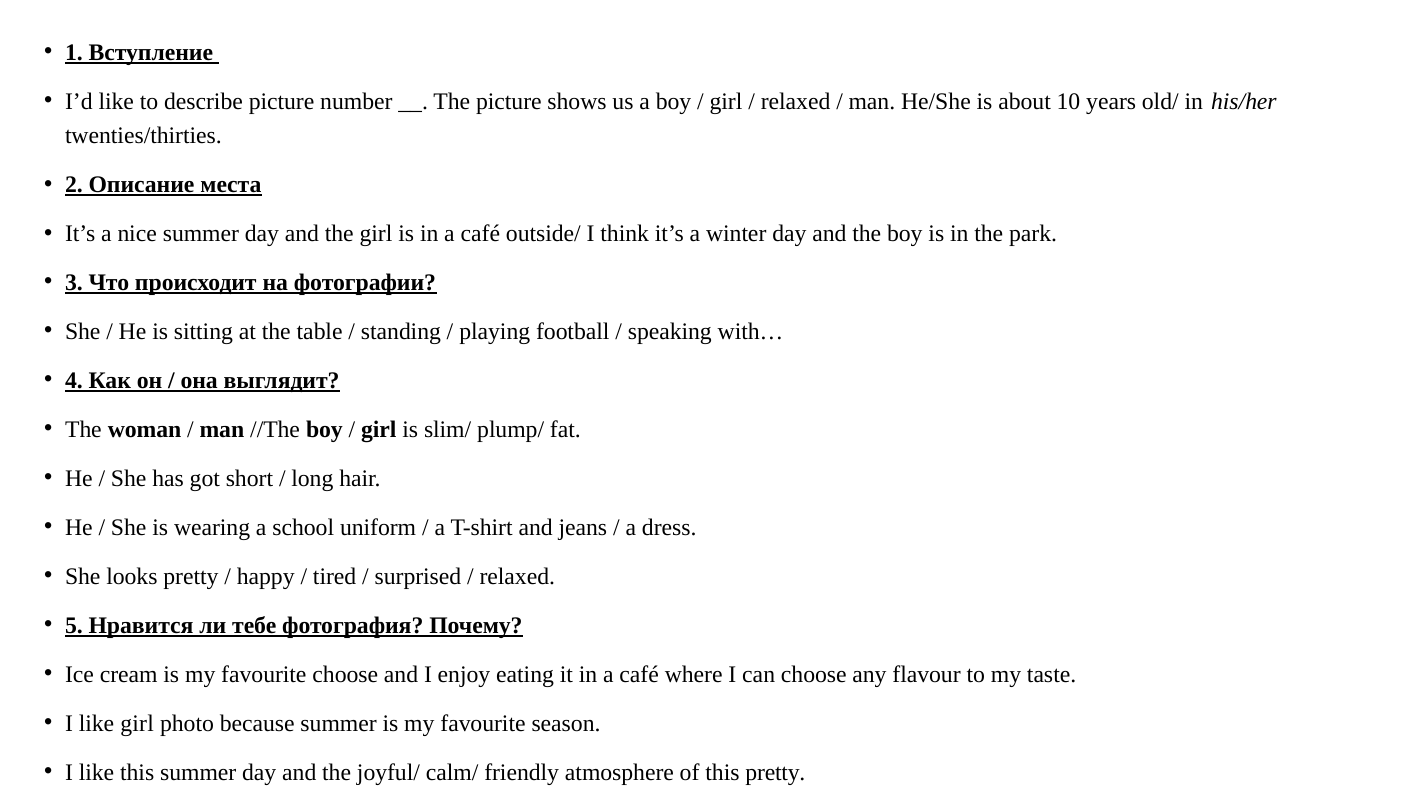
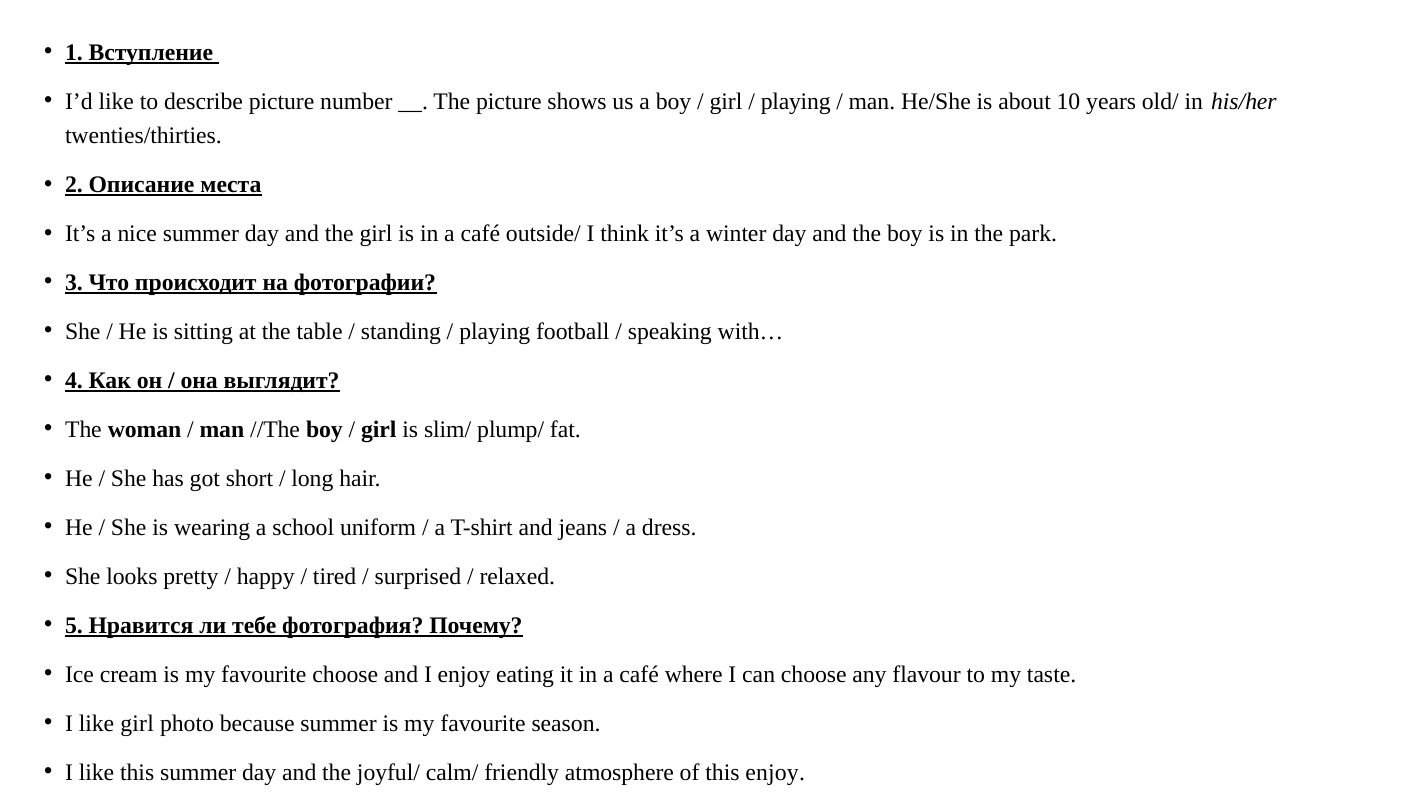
relaxed at (796, 101): relaxed -> playing
this pretty: pretty -> enjoy
